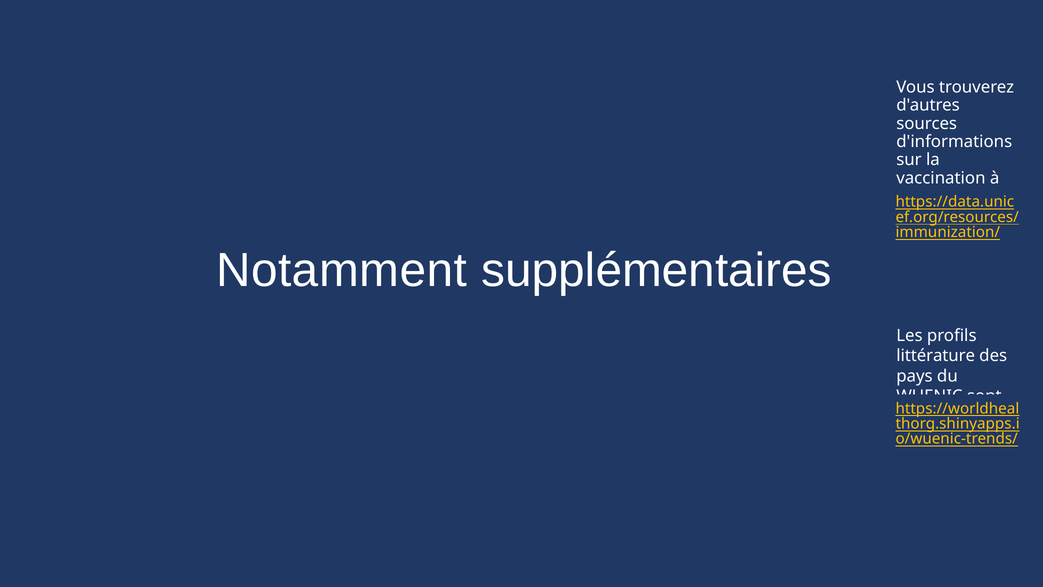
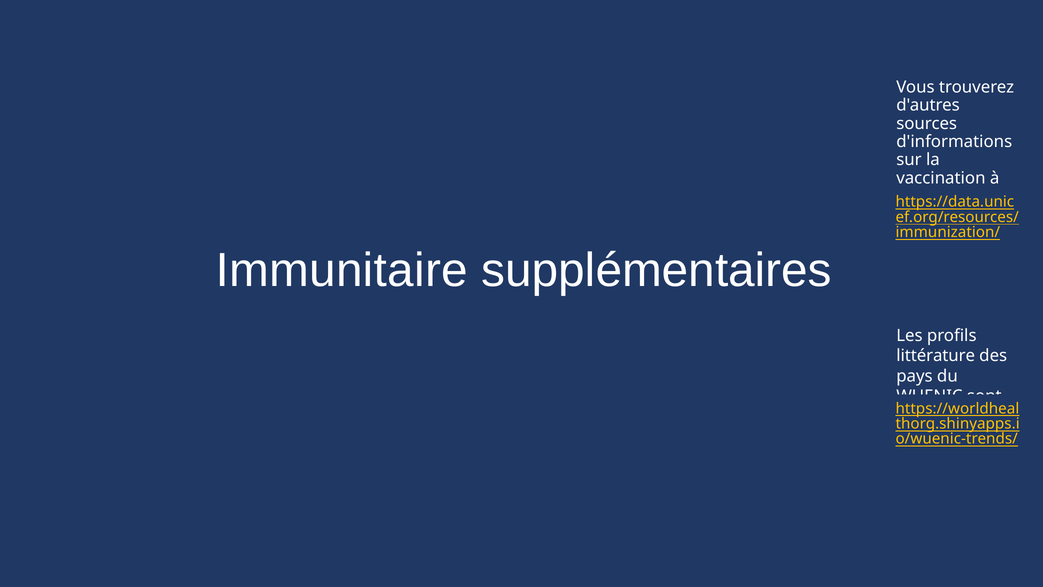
Notamment: Notamment -> Immunitaire
